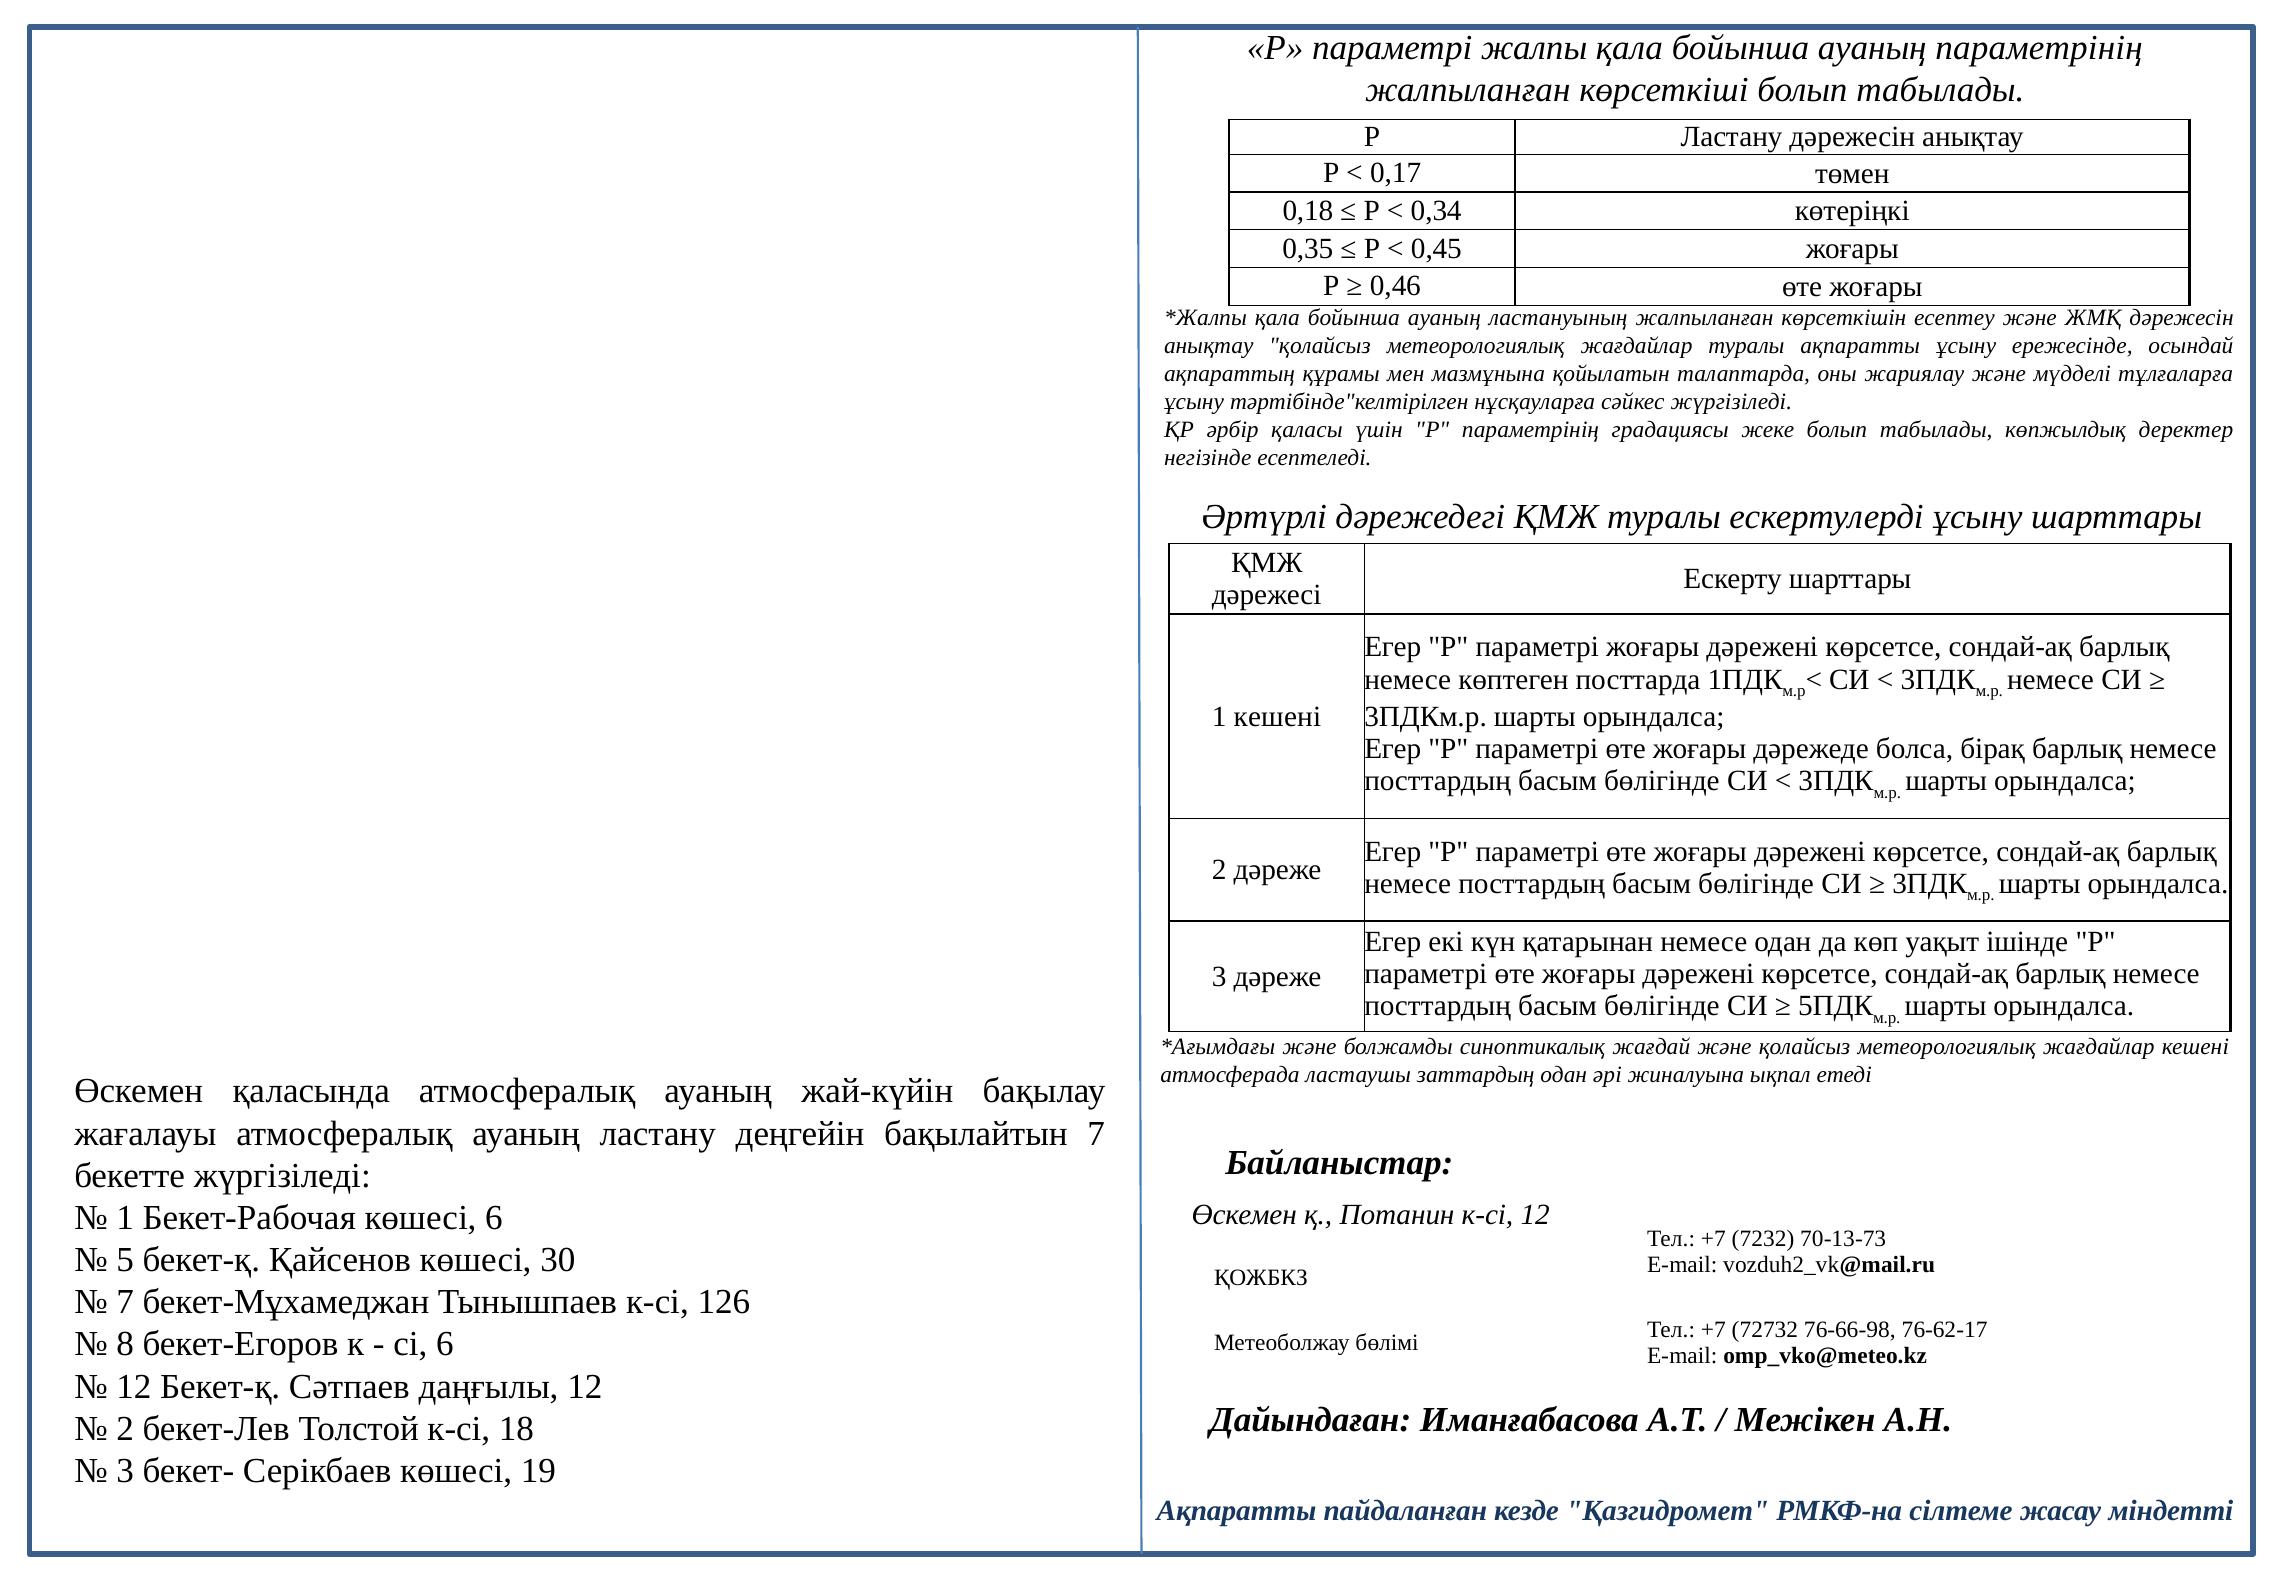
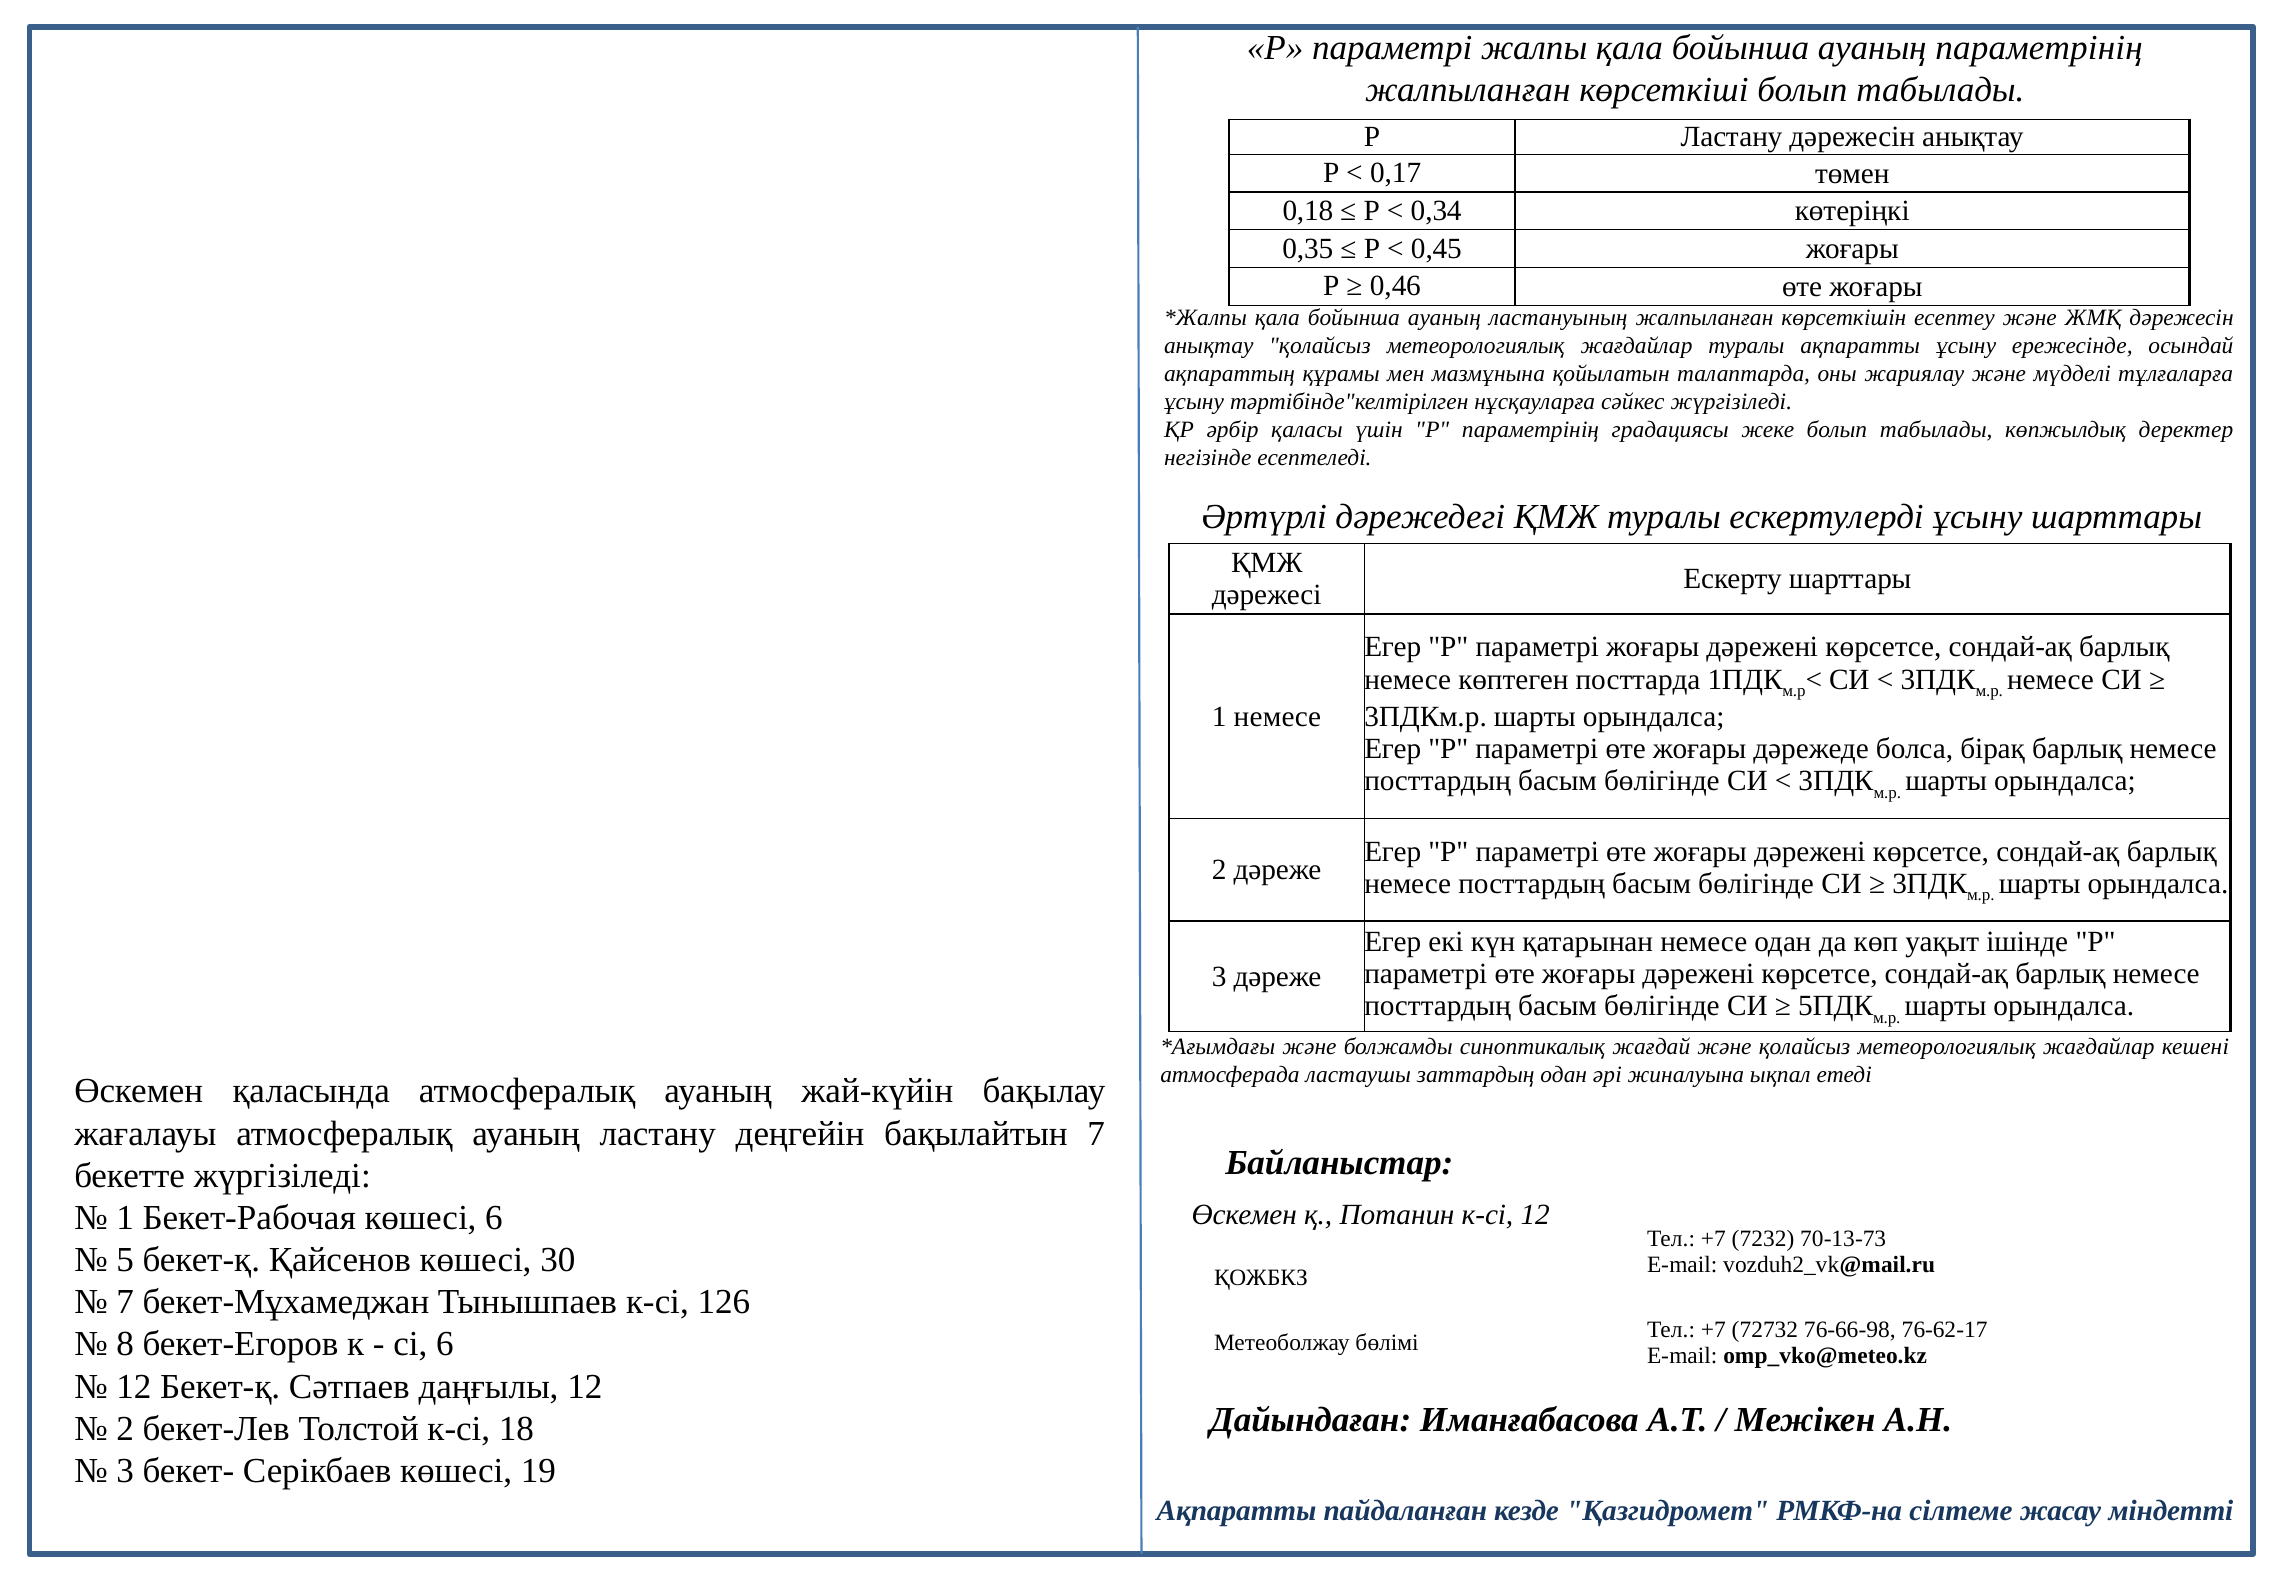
1 кешені: кешені -> немесе
